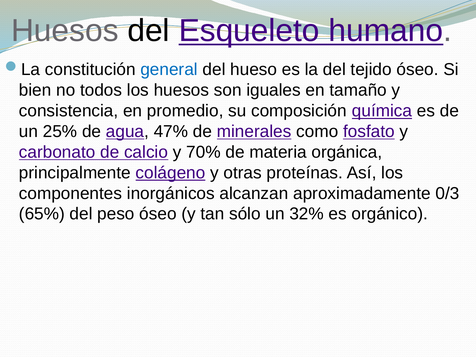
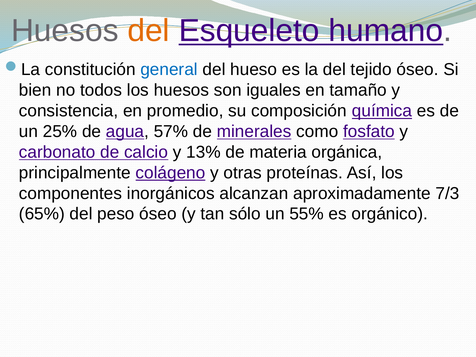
del at (149, 31) colour: black -> orange
47%: 47% -> 57%
70%: 70% -> 13%
0/3: 0/3 -> 7/3
32%: 32% -> 55%
